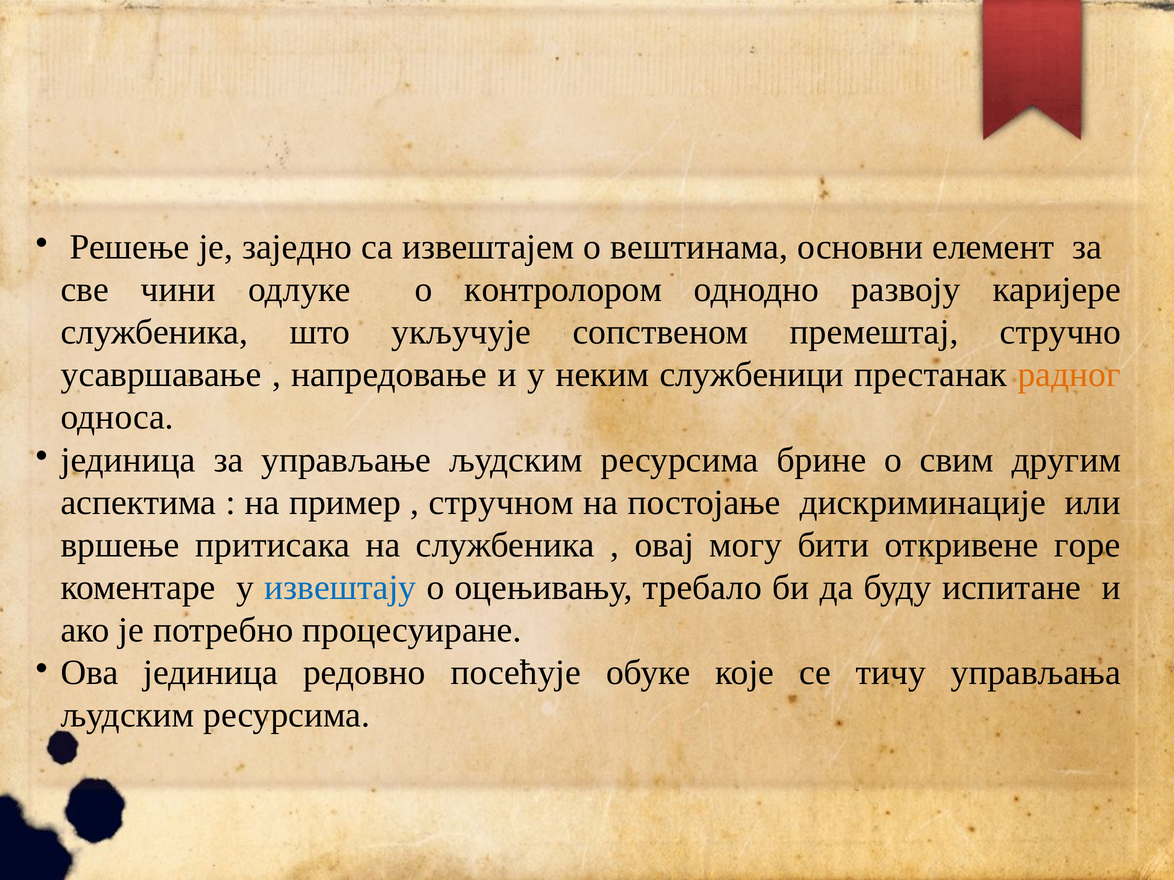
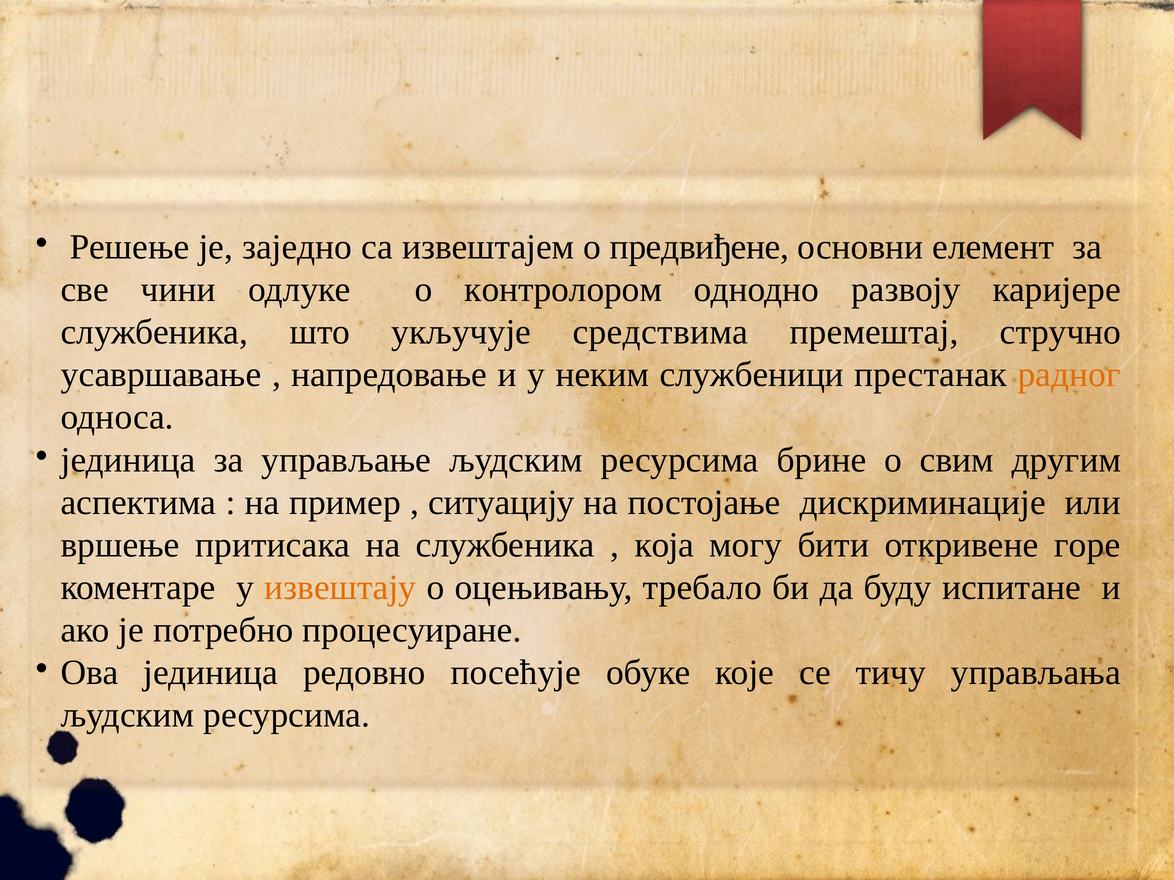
вештинама: вештинама -> предвиђене
сопственом: сопственом -> средствима
стручном: стручном -> ситуацију
овај: овај -> која
извештају colour: blue -> orange
